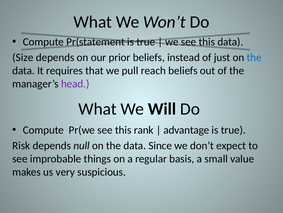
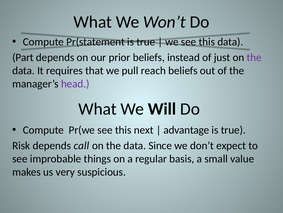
Size: Size -> Part
the at (254, 57) colour: blue -> purple
rank: rank -> next
null: null -> call
